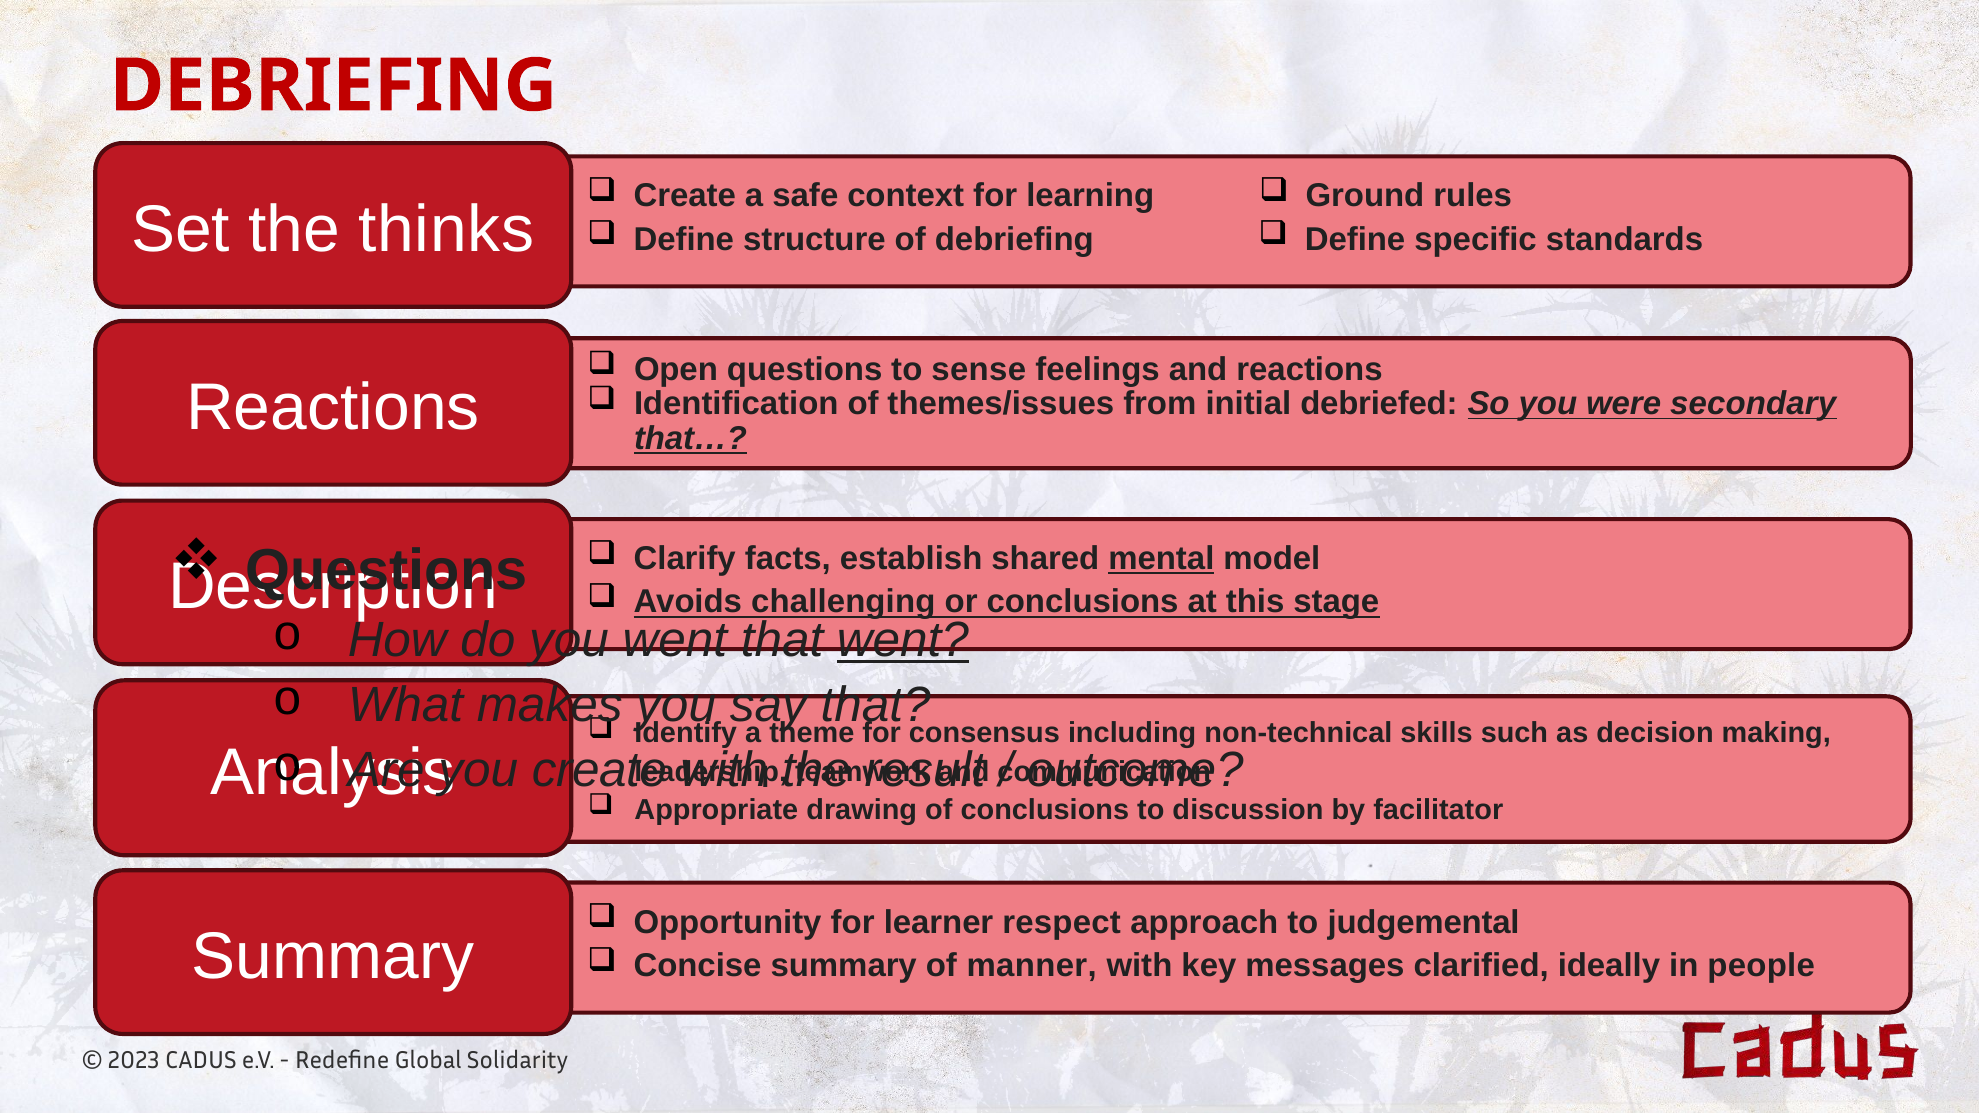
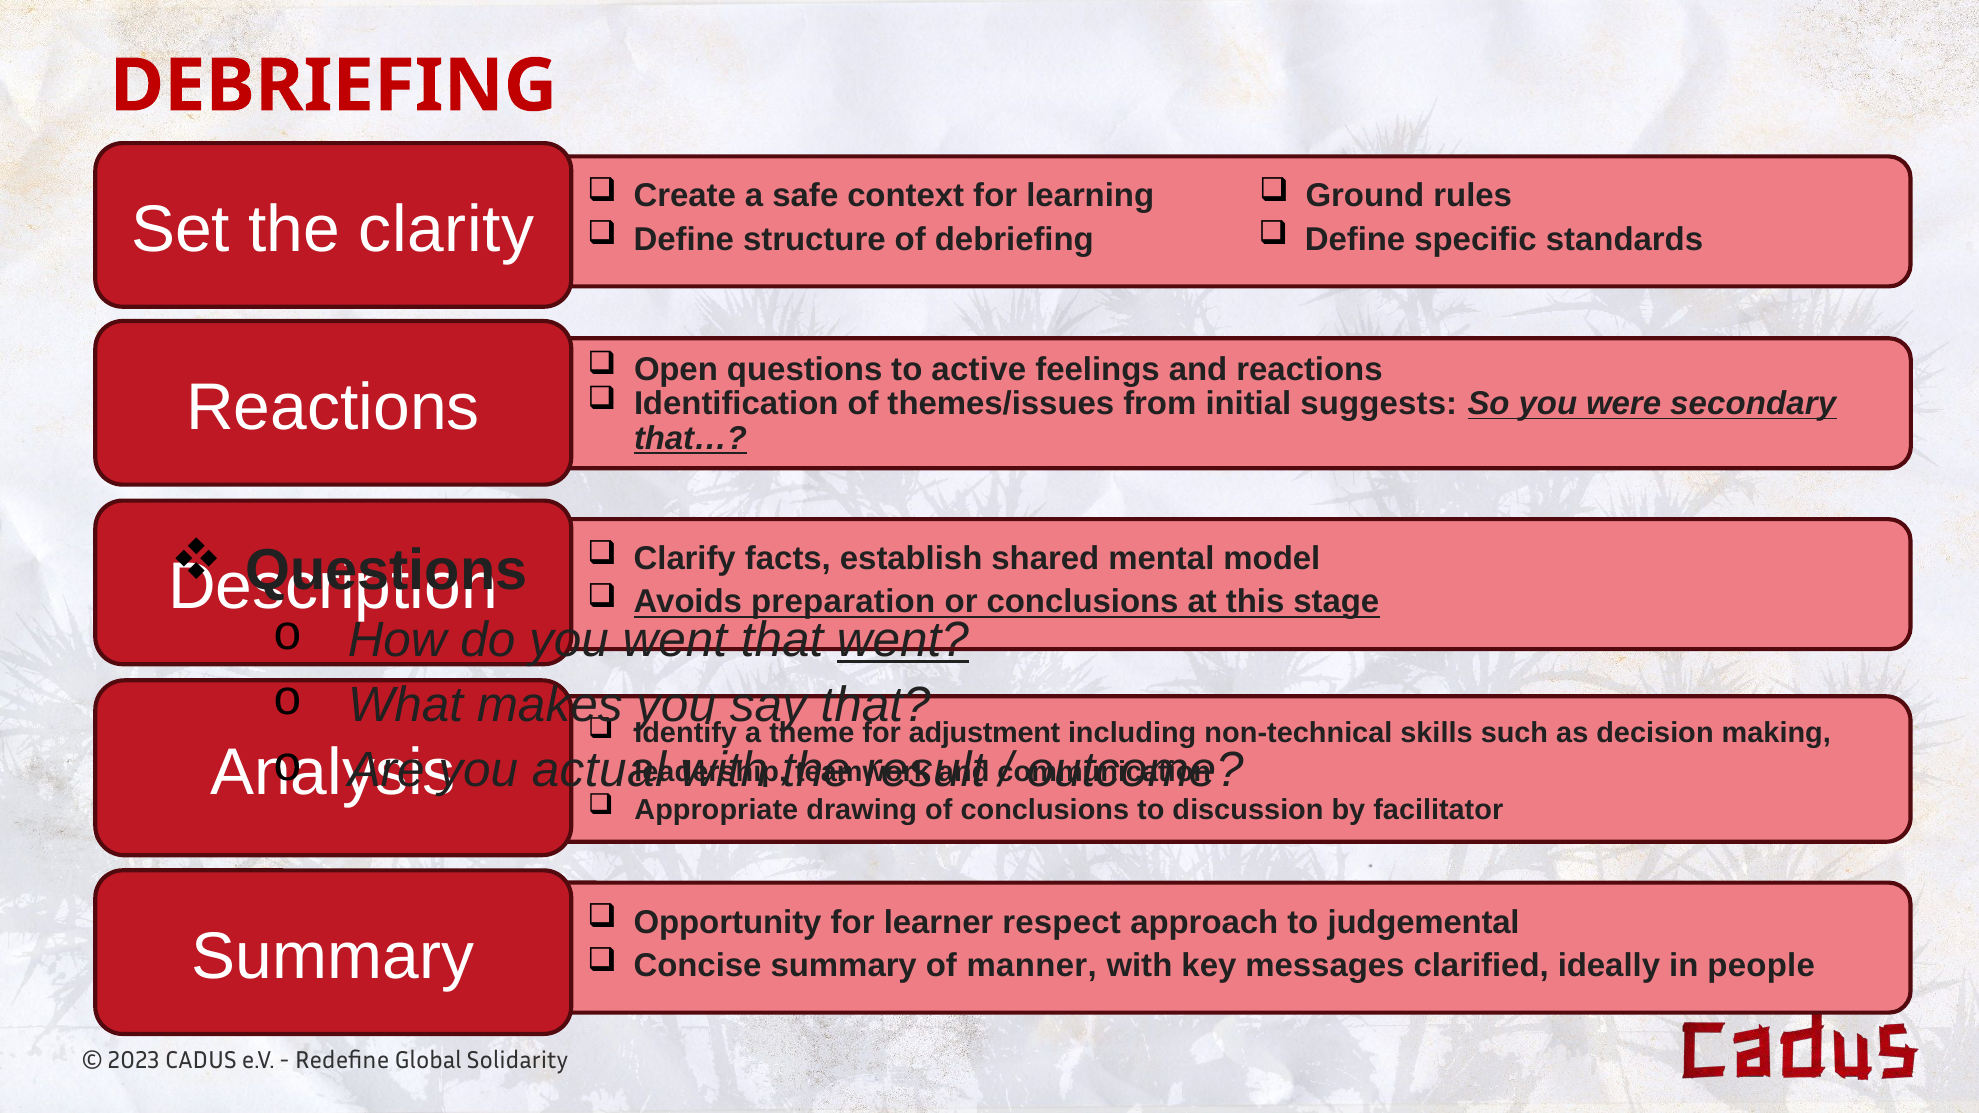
thinks: thinks -> clarity
sense: sense -> active
debriefed: debriefed -> suggests
mental underline: present -> none
challenging: challenging -> preparation
consensus: consensus -> adjustment
you create: create -> actual
